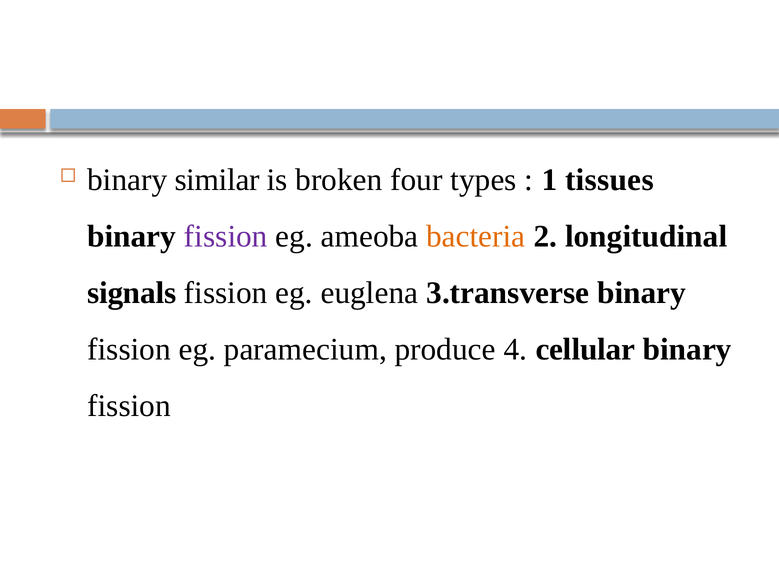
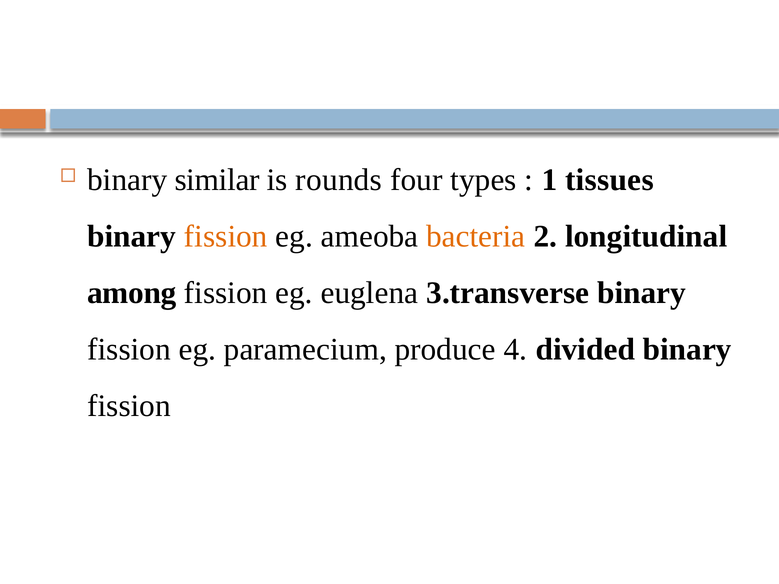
broken: broken -> rounds
fission at (226, 237) colour: purple -> orange
signals: signals -> among
cellular: cellular -> divided
